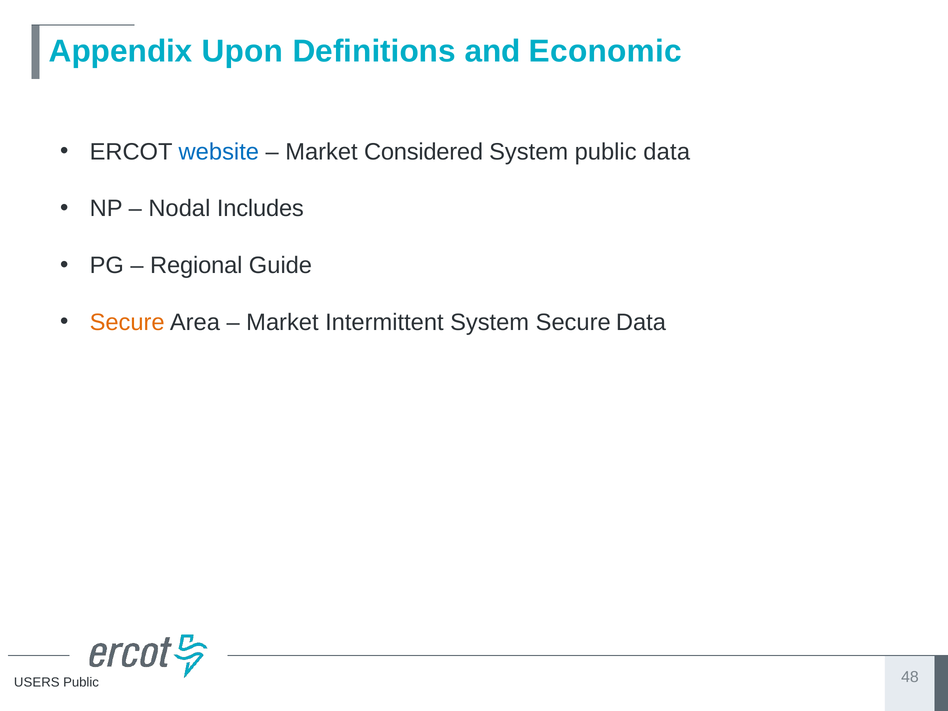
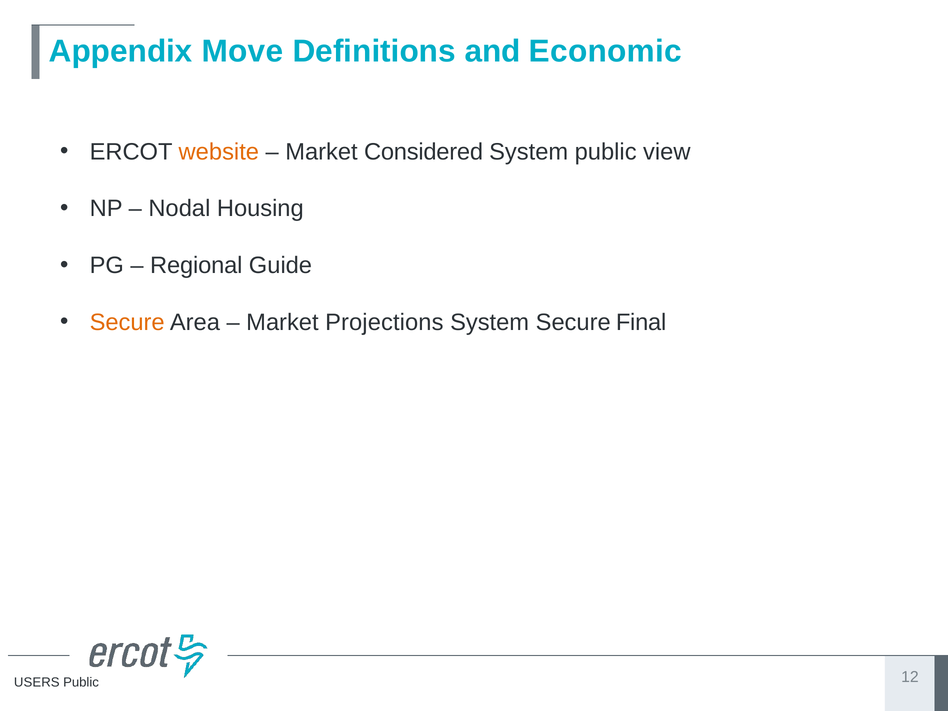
Upon: Upon -> Move
website colour: blue -> orange
public data: data -> view
Includes: Includes -> Housing
Intermittent: Intermittent -> Projections
Secure Data: Data -> Final
48: 48 -> 12
